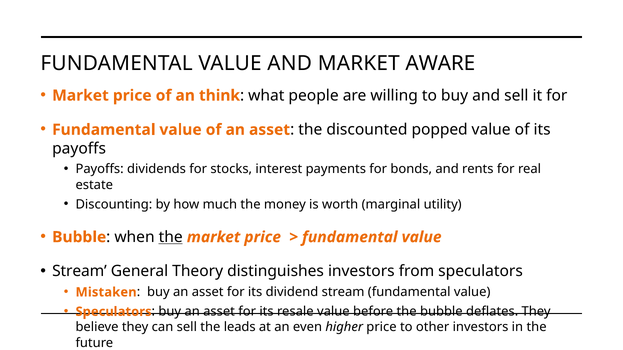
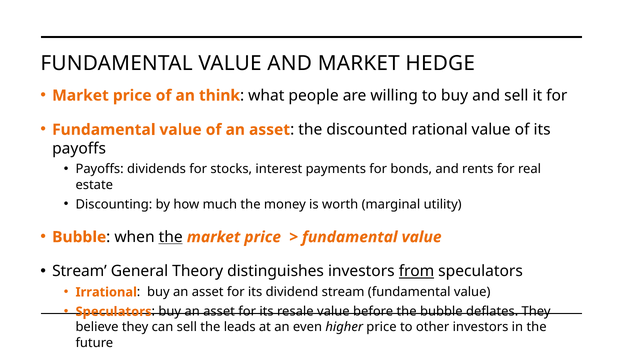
AWARE: AWARE -> HEDGE
popped: popped -> rational
from underline: none -> present
Mistaken: Mistaken -> Irrational
